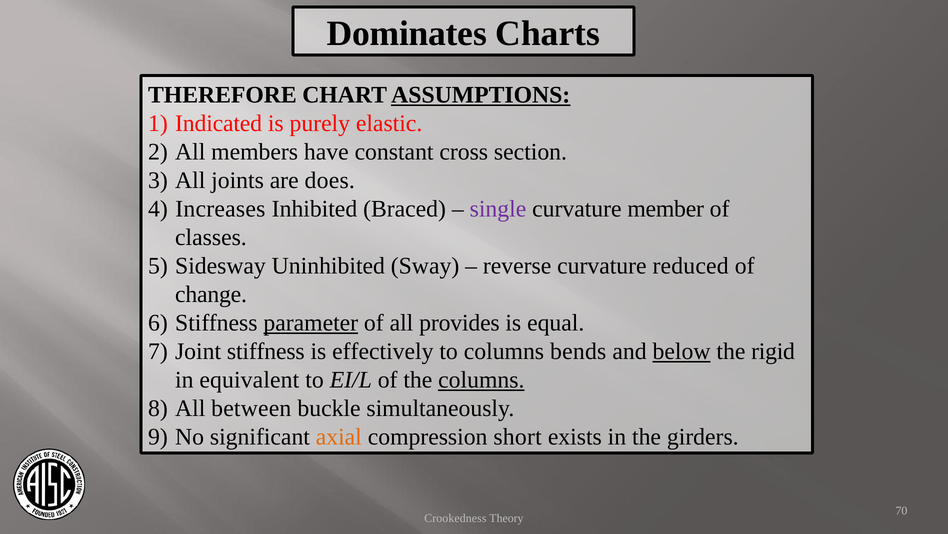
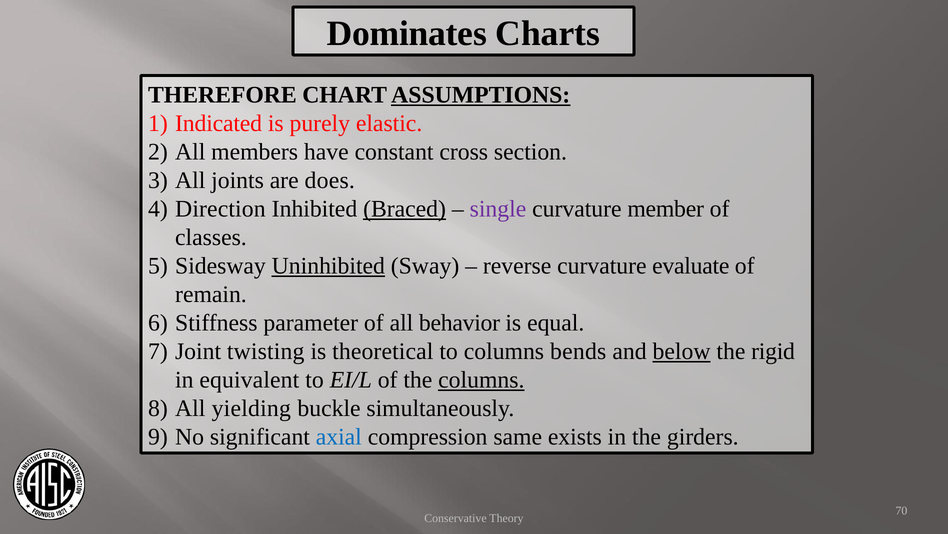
Increases: Increases -> Direction
Braced underline: none -> present
Uninhibited underline: none -> present
reduced: reduced -> evaluate
change: change -> remain
parameter underline: present -> none
provides: provides -> behavior
Joint stiffness: stiffness -> twisting
effectively: effectively -> theoretical
between: between -> yielding
axial colour: orange -> blue
short: short -> same
Crookedness: Crookedness -> Conservative
